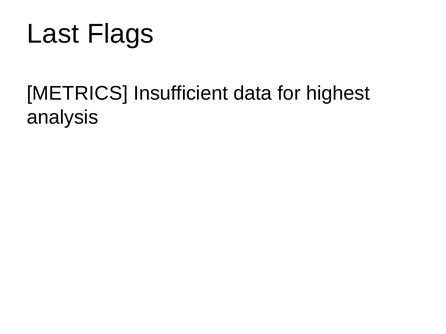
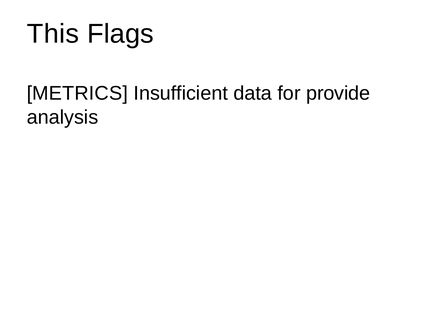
Last: Last -> This
highest: highest -> provide
